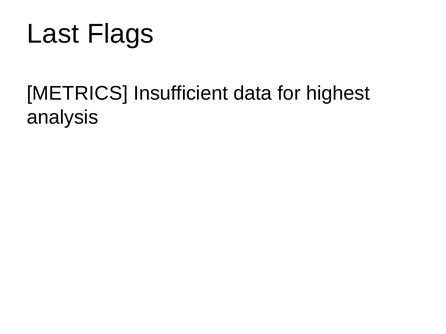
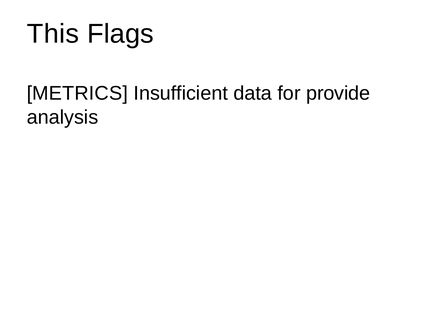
Last: Last -> This
highest: highest -> provide
